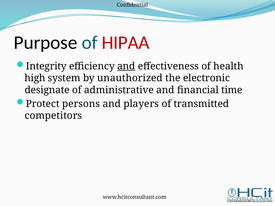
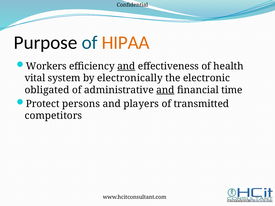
HIPAA colour: red -> orange
Integrity: Integrity -> Workers
high: high -> vital
unauthorized: unauthorized -> electronically
designate: designate -> obligated
and at (165, 90) underline: none -> present
